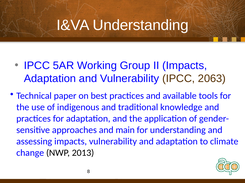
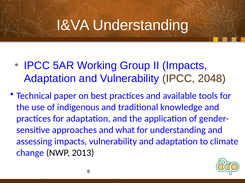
2063: 2063 -> 2048
main: main -> what
